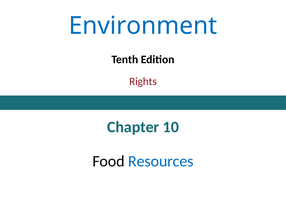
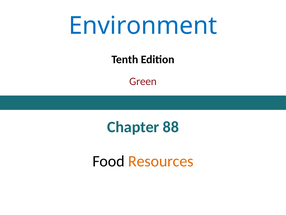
Rights: Rights -> Green
10: 10 -> 88
Resources colour: blue -> orange
